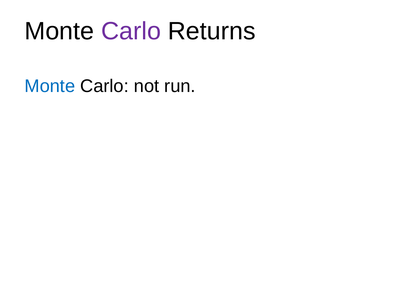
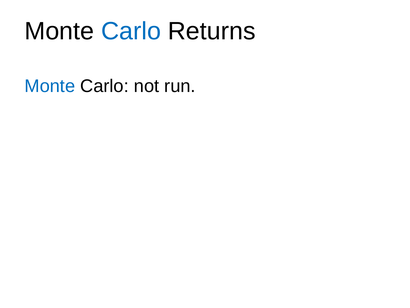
Carlo at (131, 31) colour: purple -> blue
